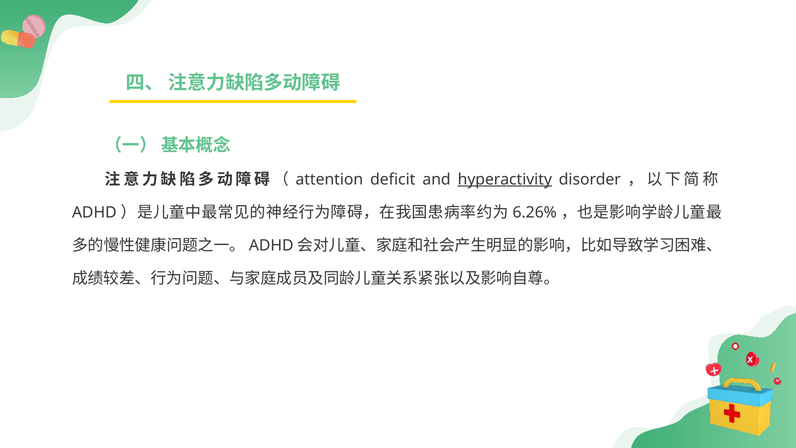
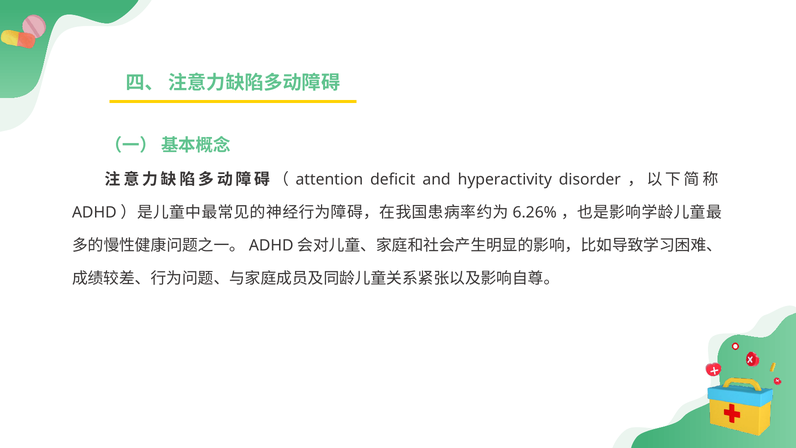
hyperactivity underline: present -> none
